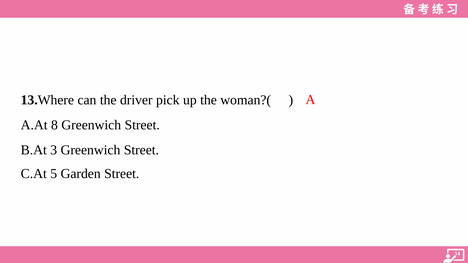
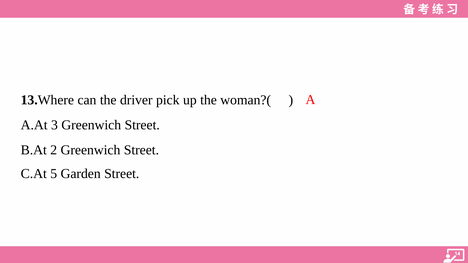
8: 8 -> 3
3: 3 -> 2
